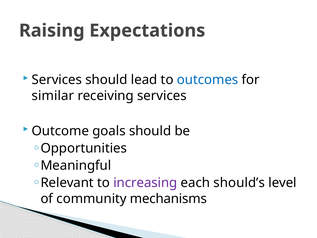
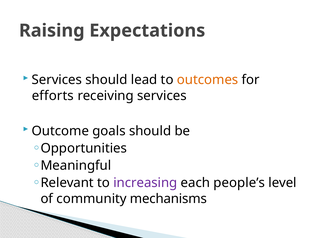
outcomes colour: blue -> orange
similar: similar -> efforts
should’s: should’s -> people’s
